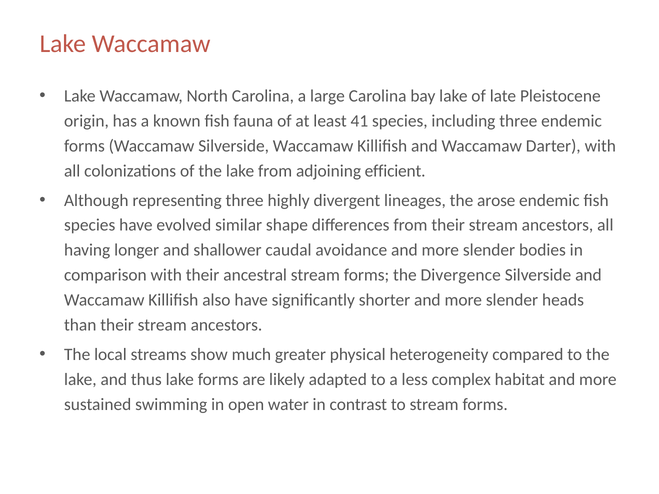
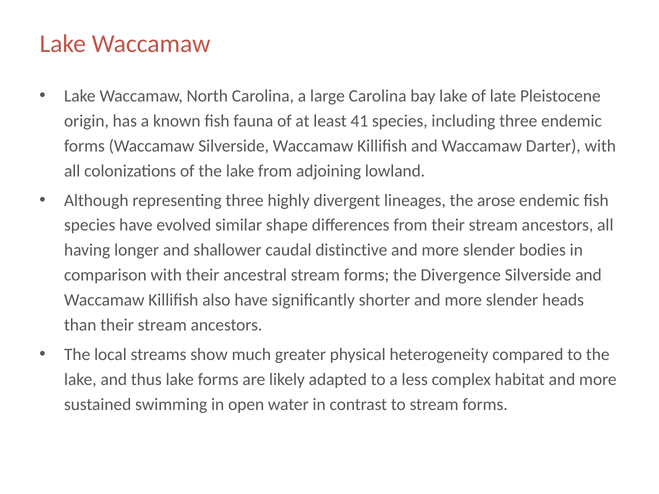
efficient: efficient -> lowland
avoidance: avoidance -> distinctive
